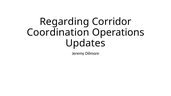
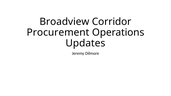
Regarding: Regarding -> Broadview
Coordination: Coordination -> Procurement
